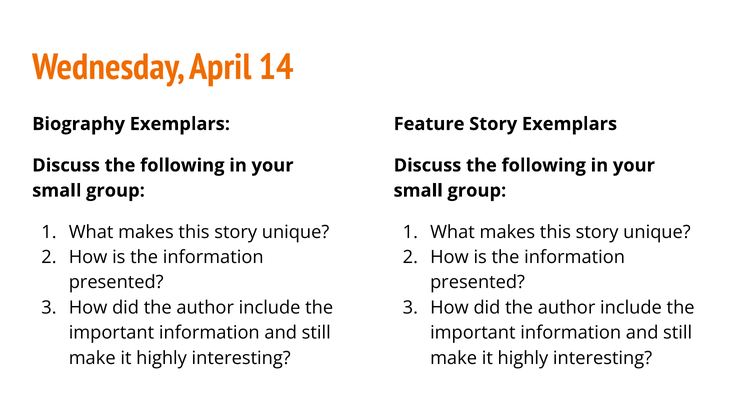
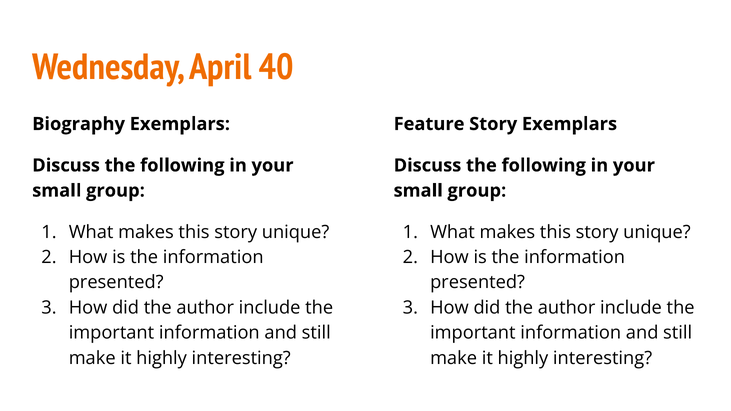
14: 14 -> 40
